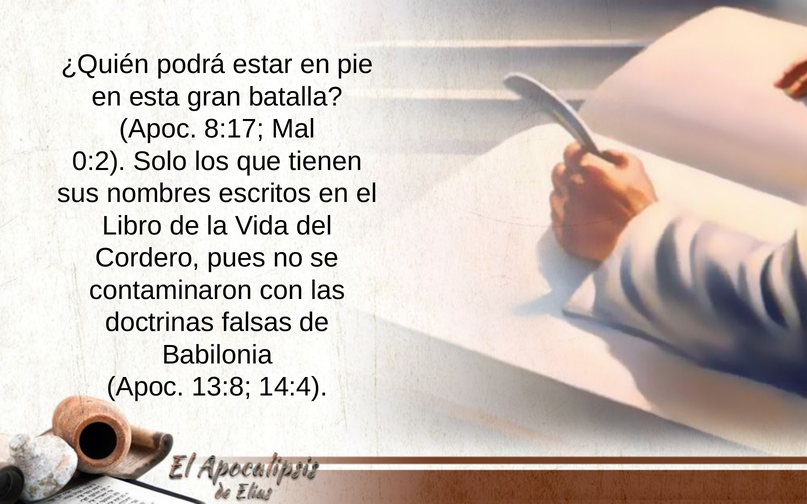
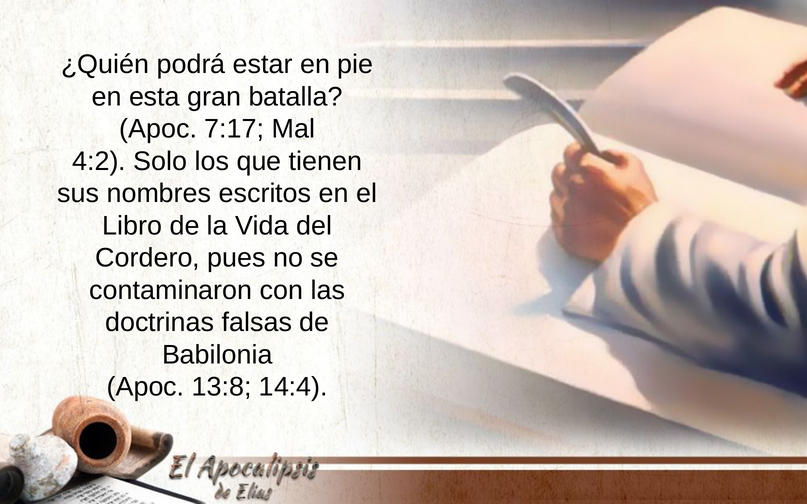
8:17: 8:17 -> 7:17
0:2: 0:2 -> 4:2
